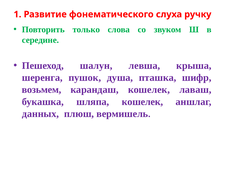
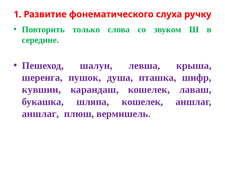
возьмем: возьмем -> кувшин
данных at (40, 114): данных -> аншлаг
